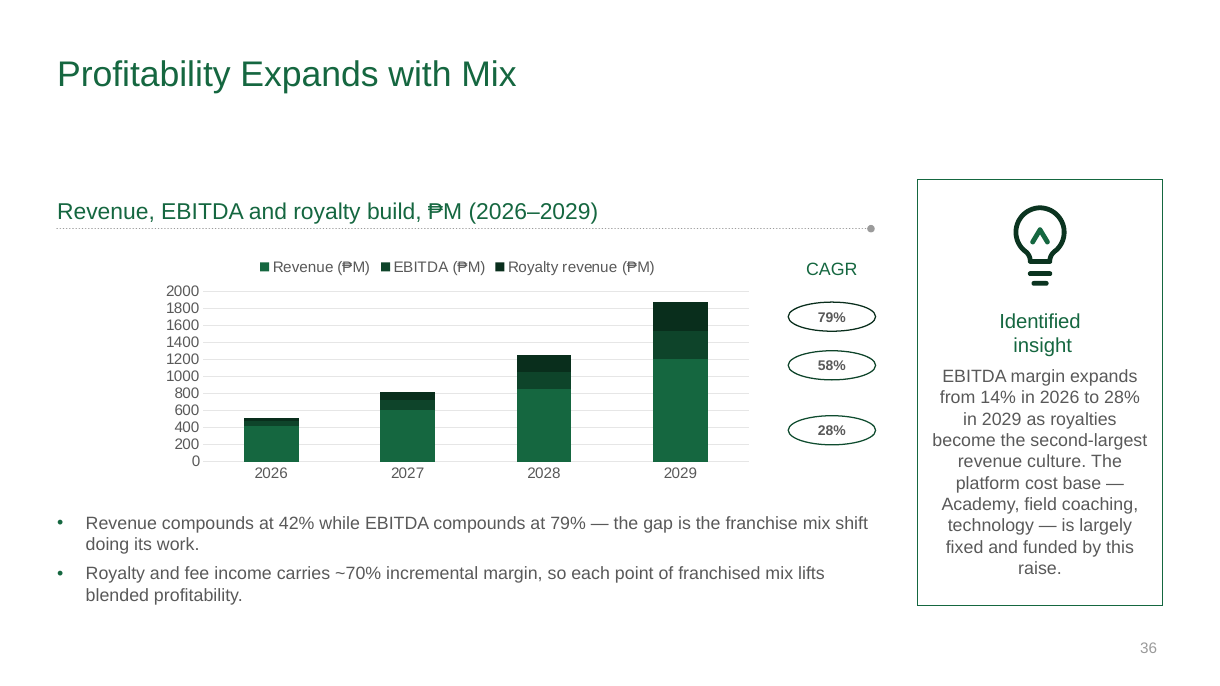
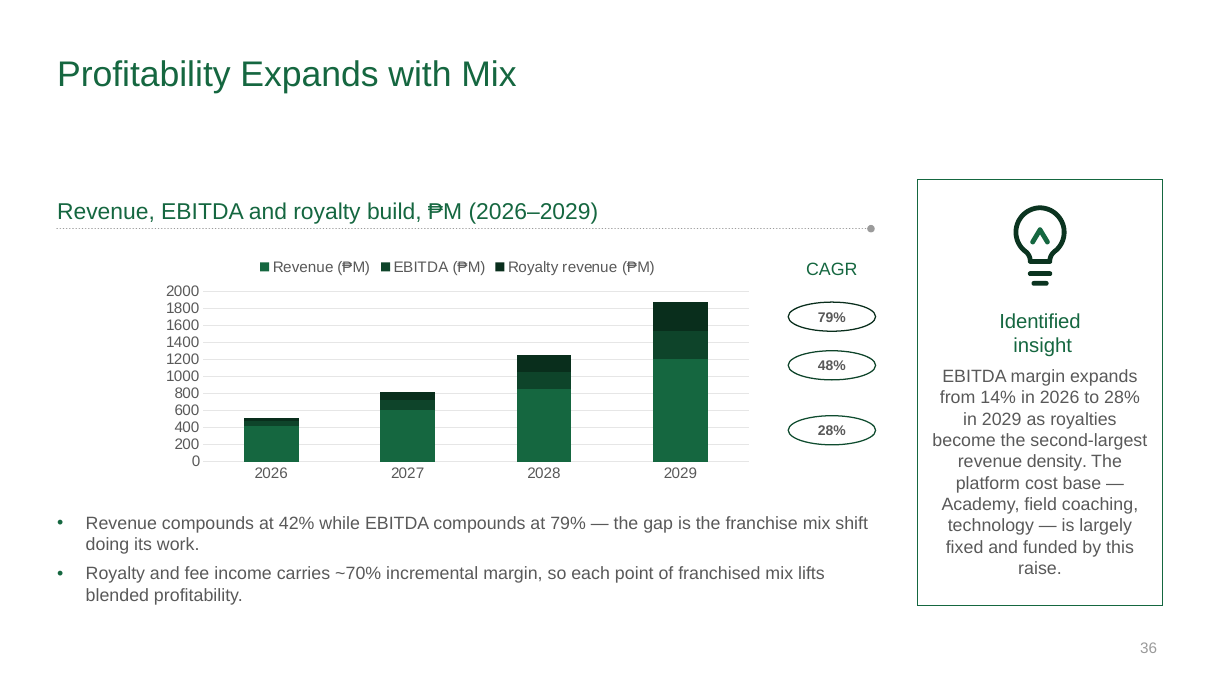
58%: 58% -> 48%
culture: culture -> density
